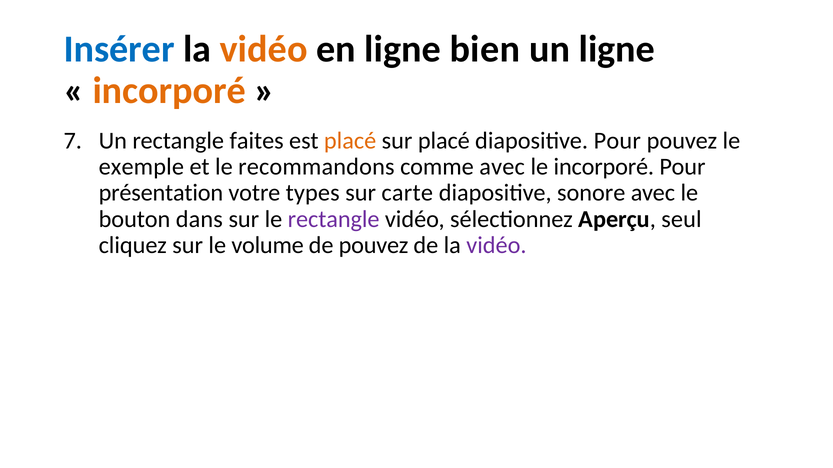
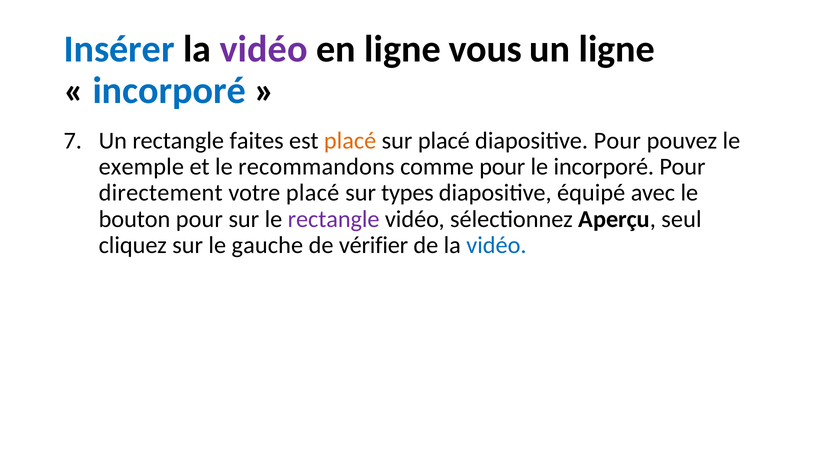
vidéo at (264, 49) colour: orange -> purple
bien: bien -> vous
incorporé at (169, 91) colour: orange -> blue
comme avec: avec -> pour
présentation: présentation -> directement
votre types: types -> placé
carte: carte -> types
sonore: sonore -> équipé
bouton dans: dans -> pour
volume: volume -> gauche
de pouvez: pouvez -> vérifier
vidéo at (496, 246) colour: purple -> blue
